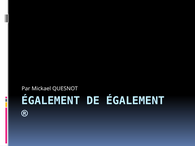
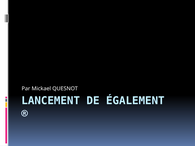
ÉGALEMENT at (51, 101): ÉGALEMENT -> LANCEMENT
